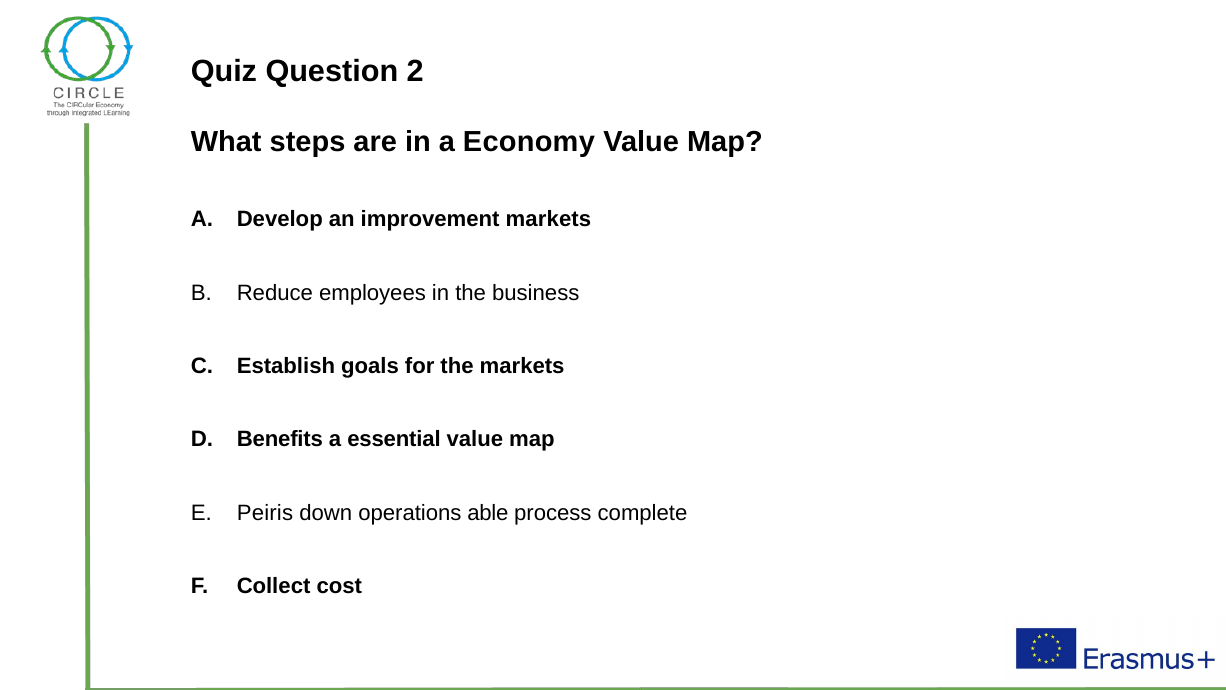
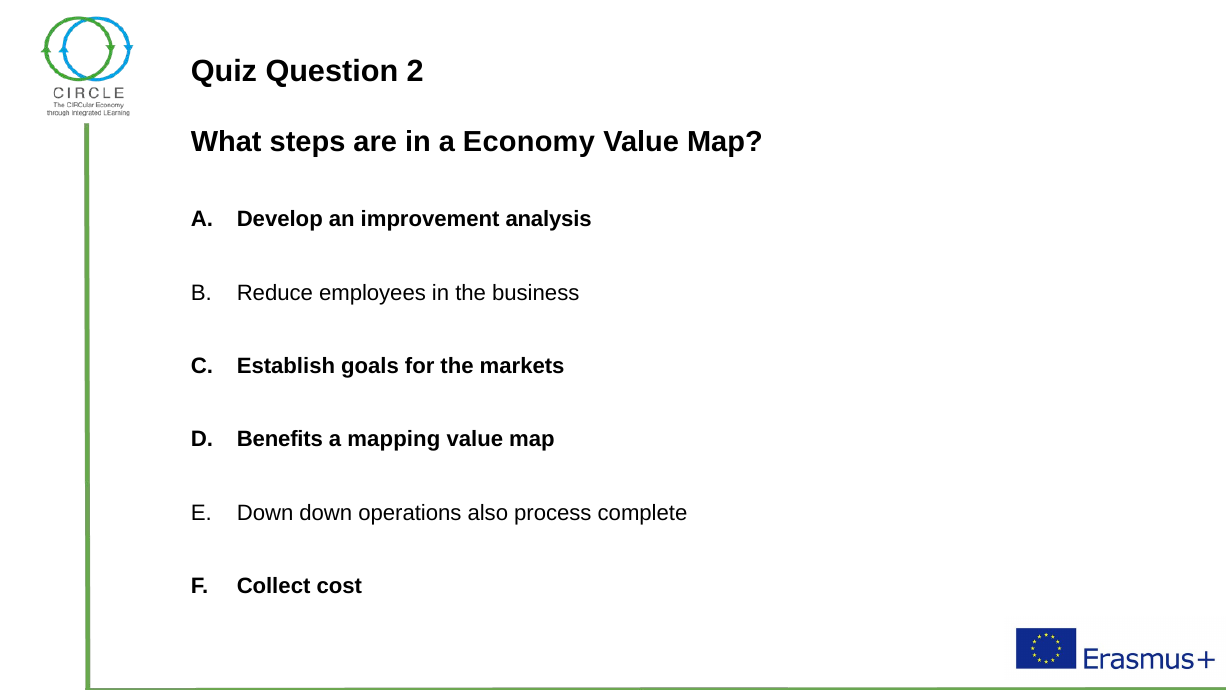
improvement markets: markets -> analysis
essential: essential -> mapping
Peiris at (265, 513): Peiris -> Down
able: able -> also
